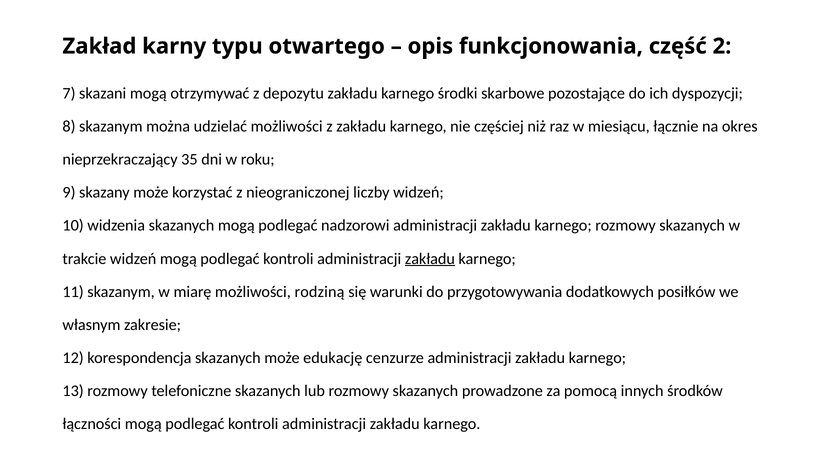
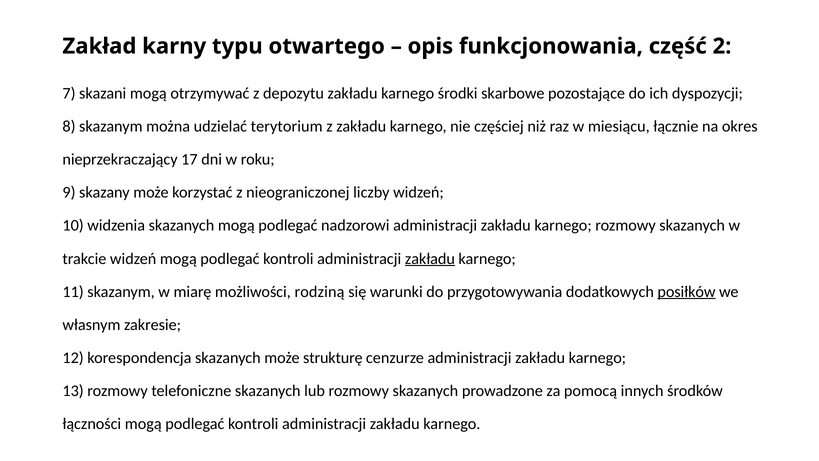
udzielać możliwości: możliwości -> terytorium
35: 35 -> 17
posiłków underline: none -> present
edukację: edukację -> strukturę
